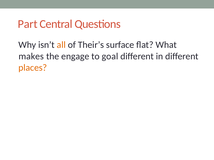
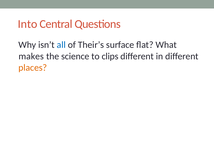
Part: Part -> Into
all colour: orange -> blue
engage: engage -> science
goal: goal -> clips
